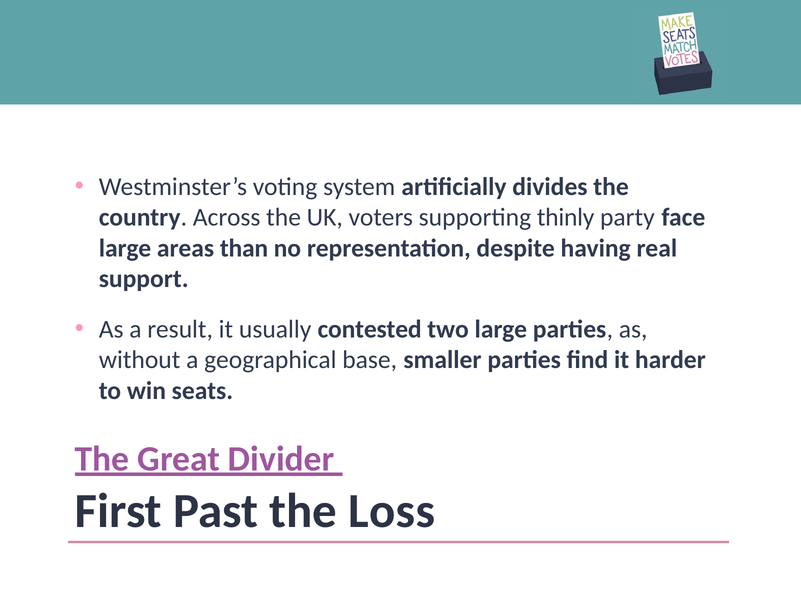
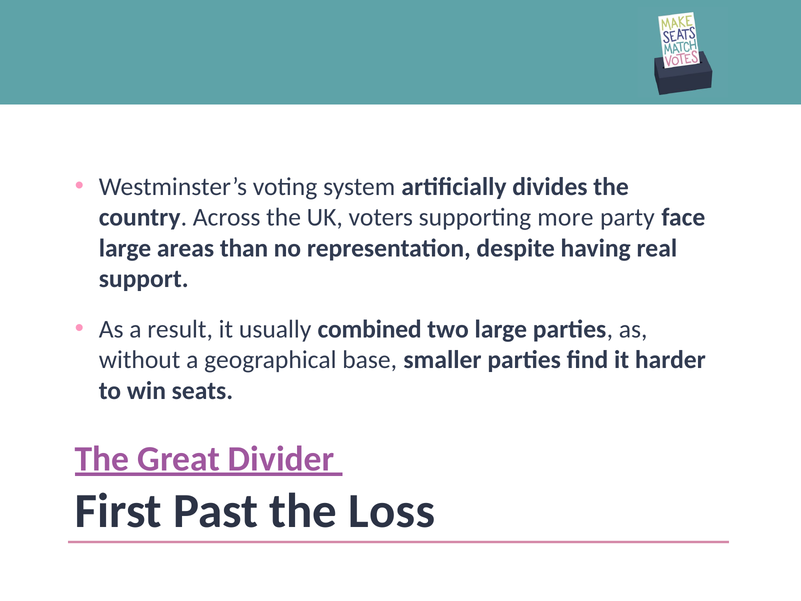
thinly: thinly -> more
contested: contested -> combined
